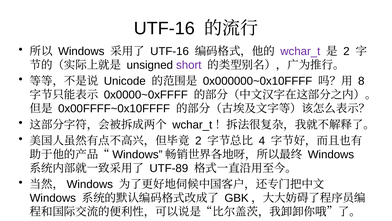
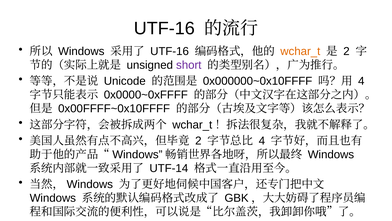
wchar_t at (300, 51) colour: purple -> orange
8 at (361, 81): 8 -> 4
UTF-89: UTF-89 -> UTF-14
